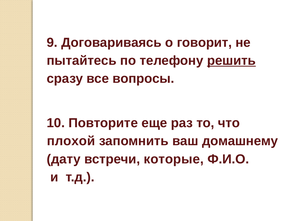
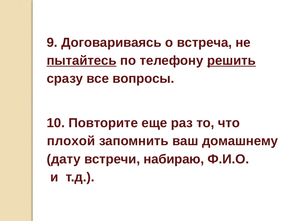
говорит: говорит -> встреча
пытайтесь underline: none -> present
которые: которые -> набираю
